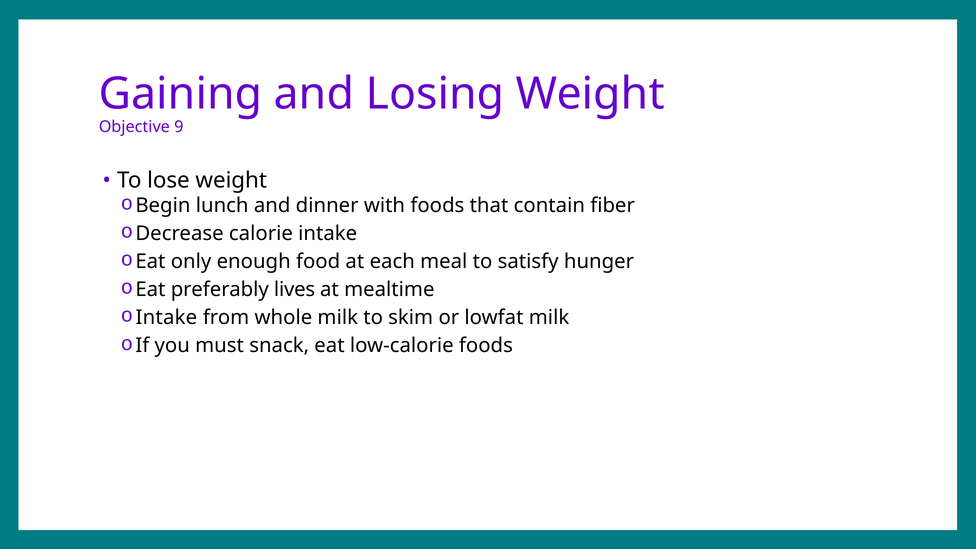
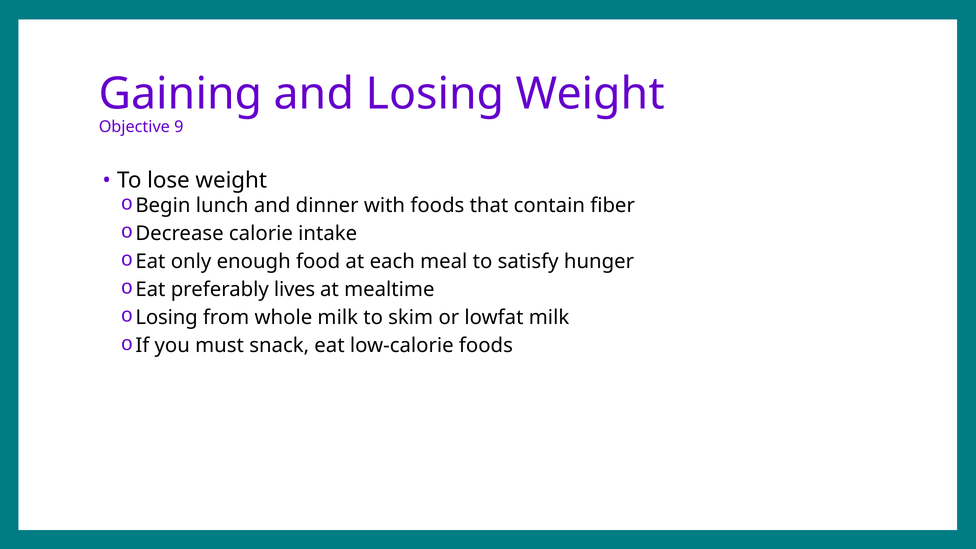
Intake at (166, 318): Intake -> Losing
